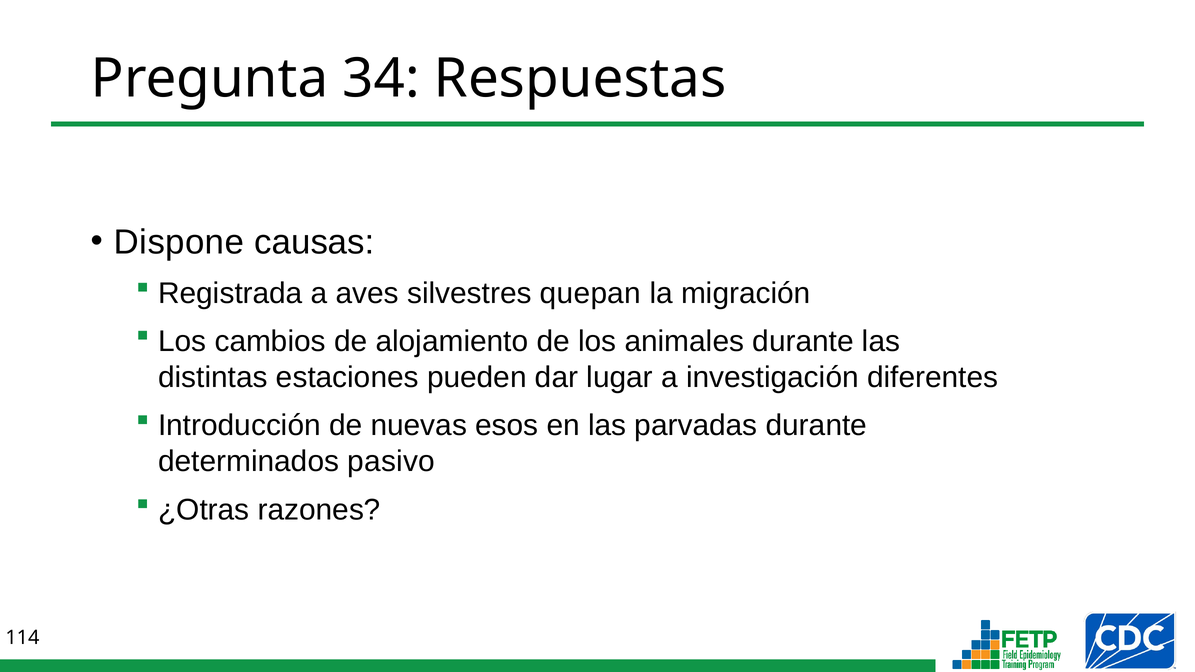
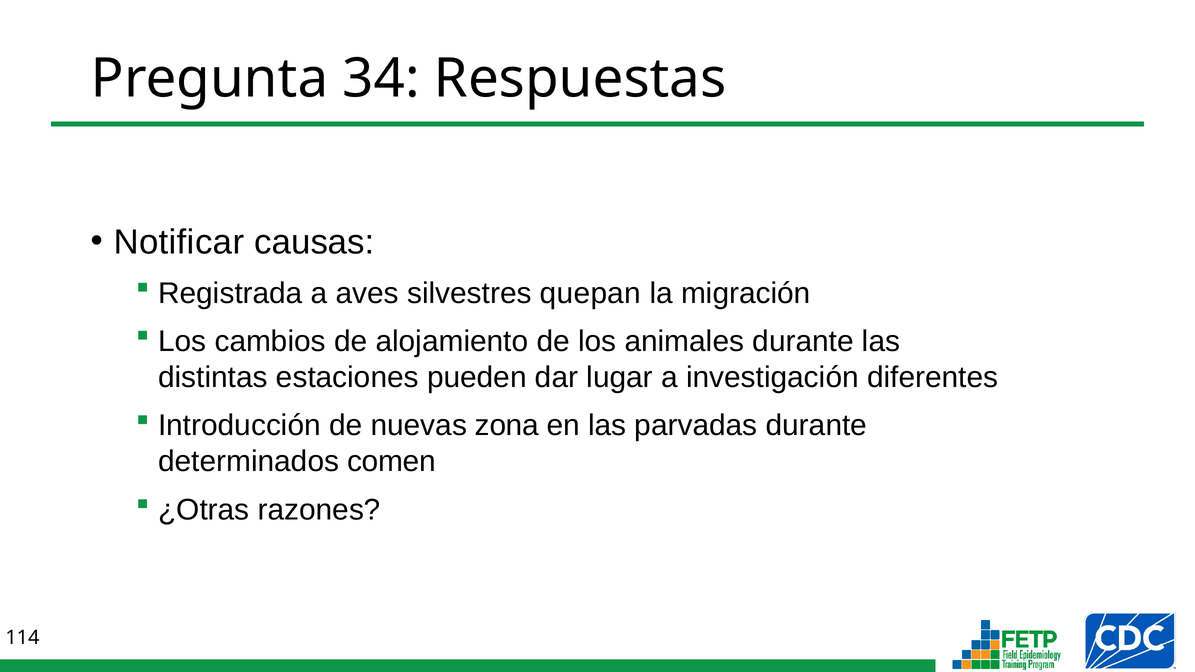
Dispone: Dispone -> Notificar
esos: esos -> zona
pasivo: pasivo -> comen
